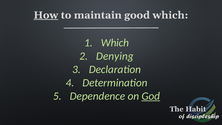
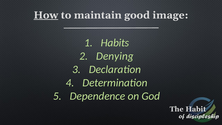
good which: which -> image
Which at (115, 43): Which -> Habits
God underline: present -> none
